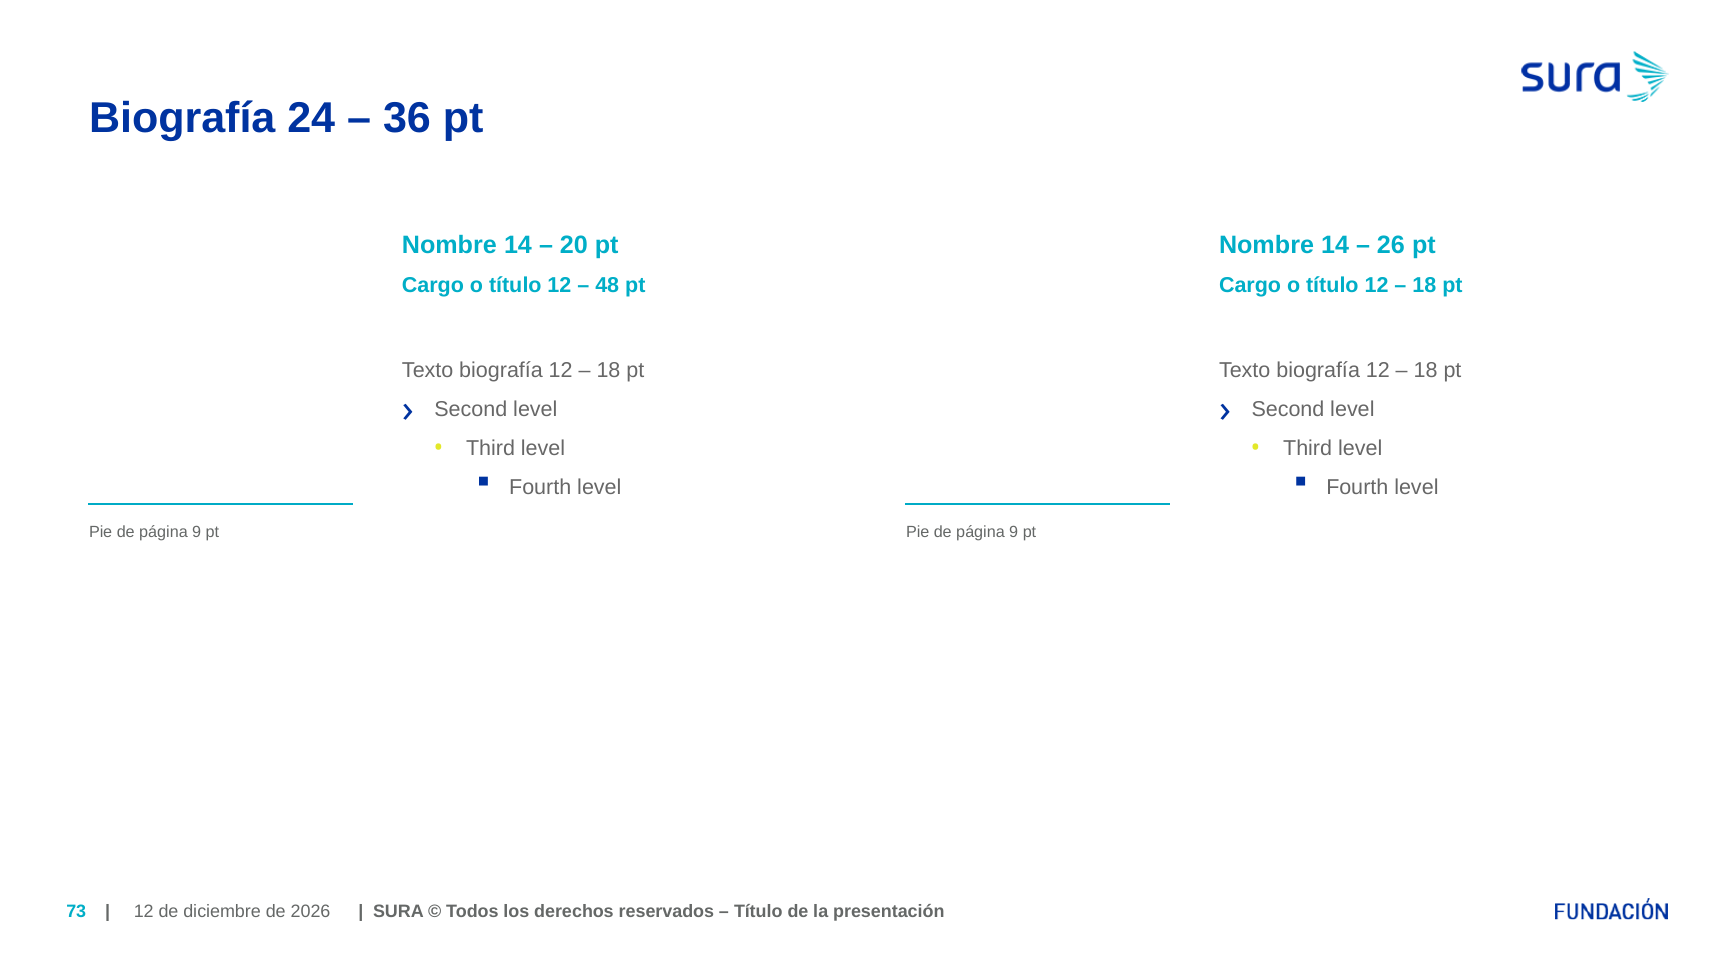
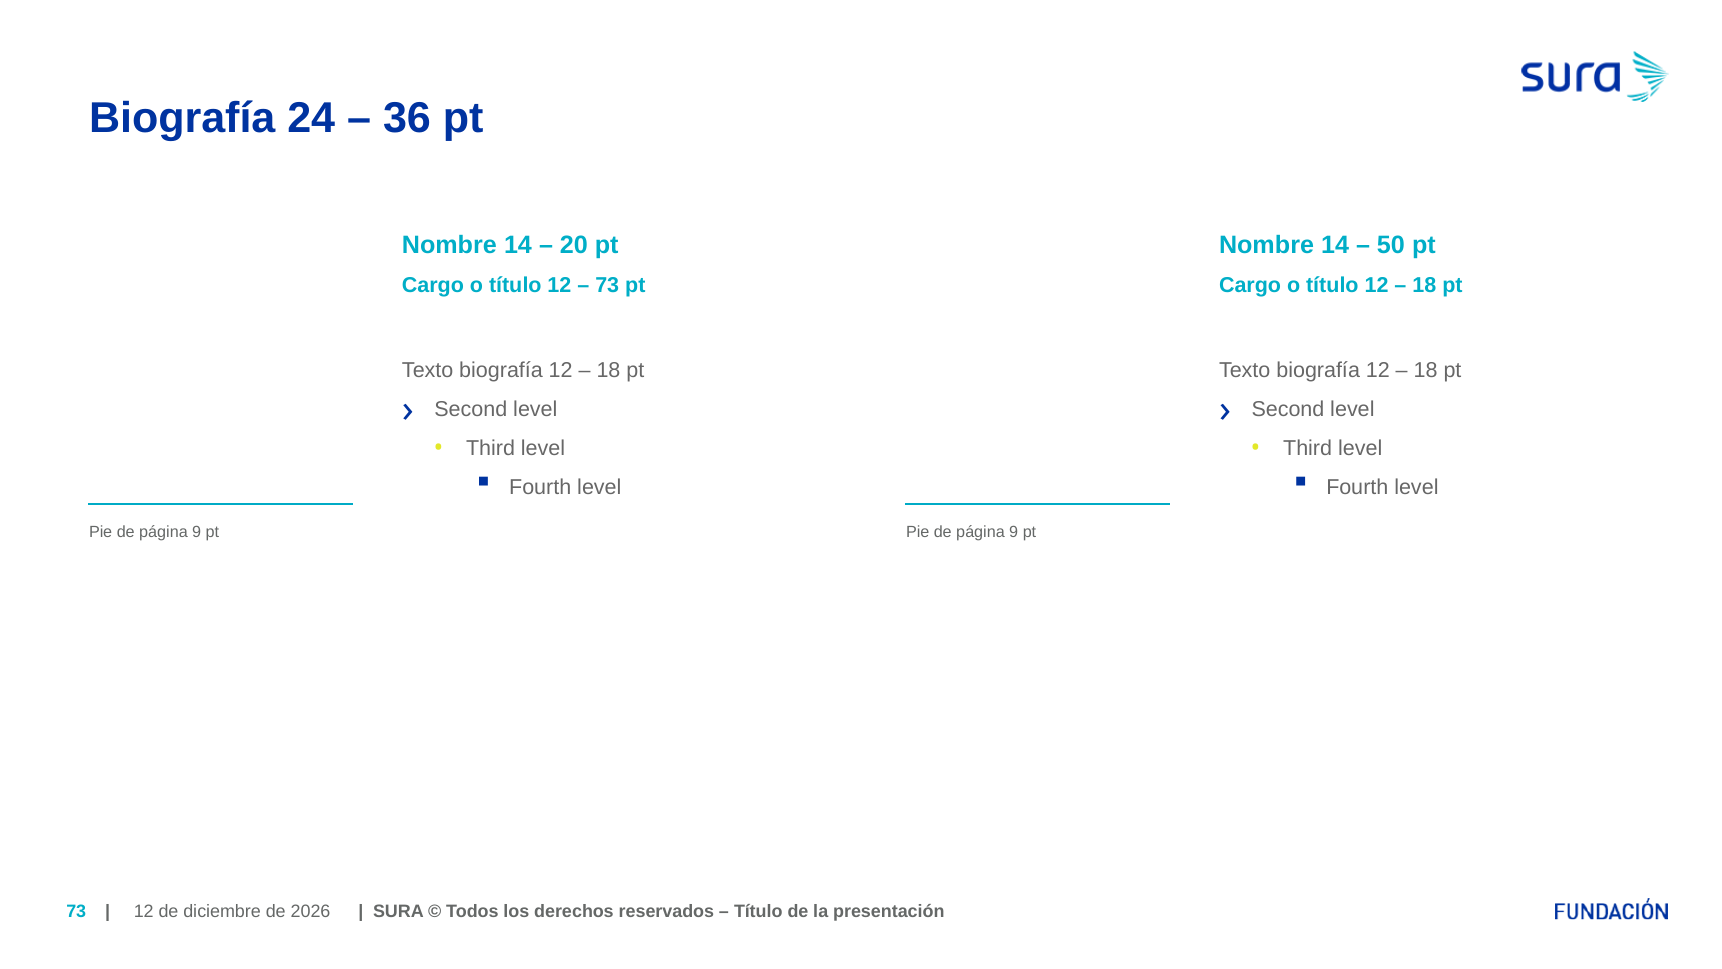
26: 26 -> 50
48 at (607, 286): 48 -> 73
